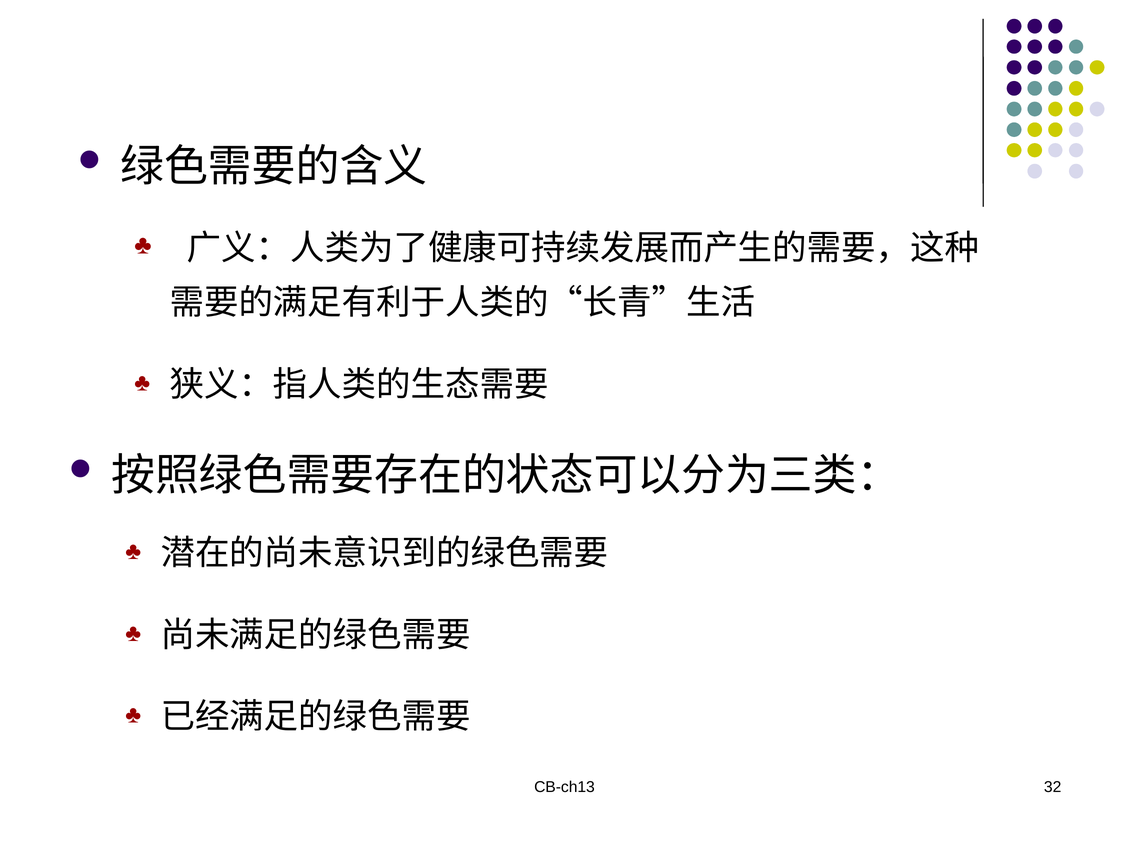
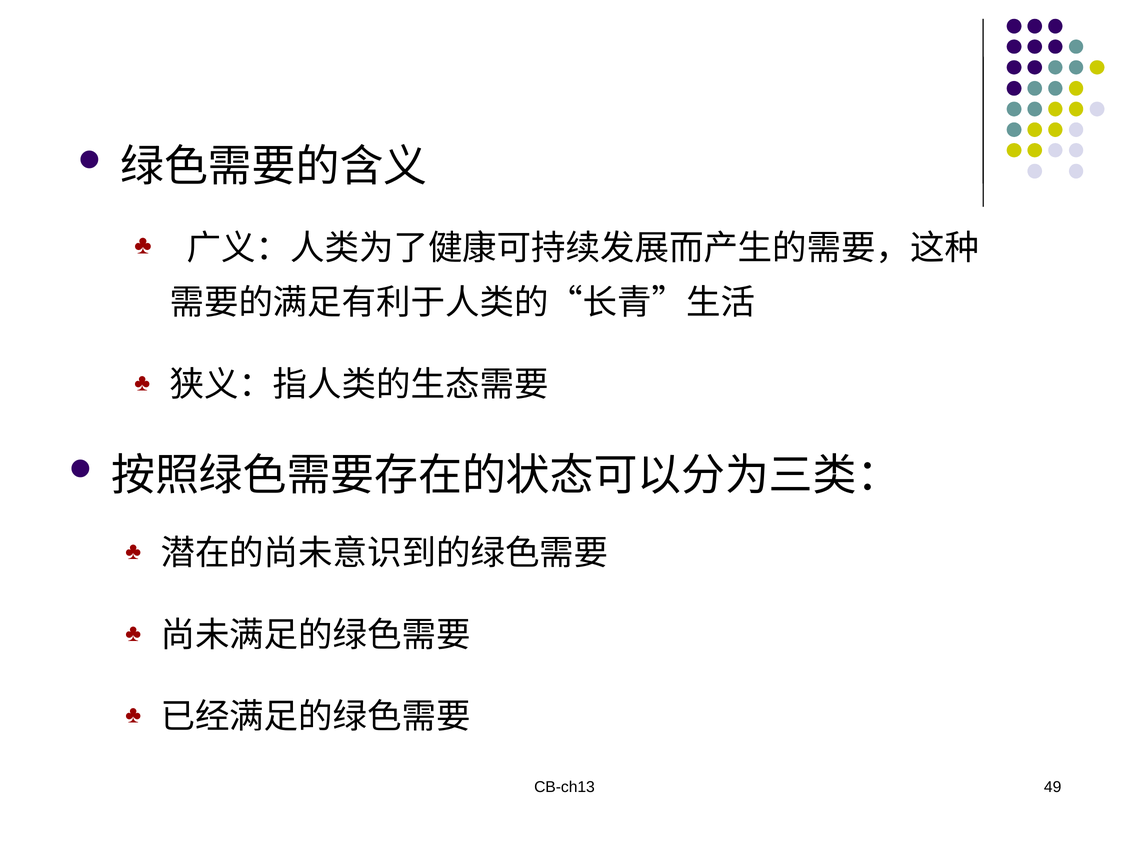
32: 32 -> 49
